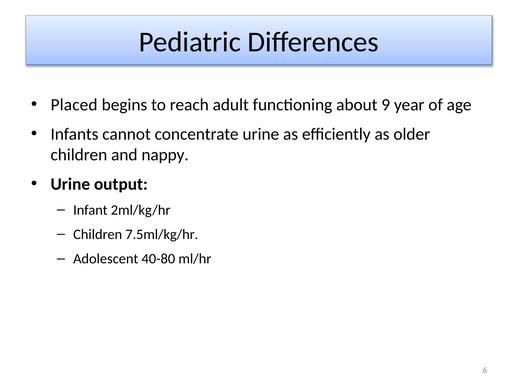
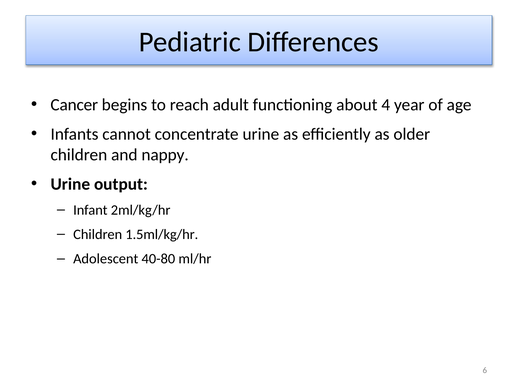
Placed: Placed -> Cancer
9: 9 -> 4
7.5ml/kg/hr: 7.5ml/kg/hr -> 1.5ml/kg/hr
